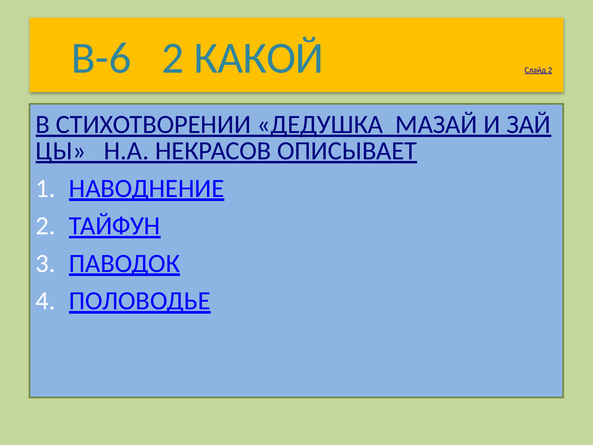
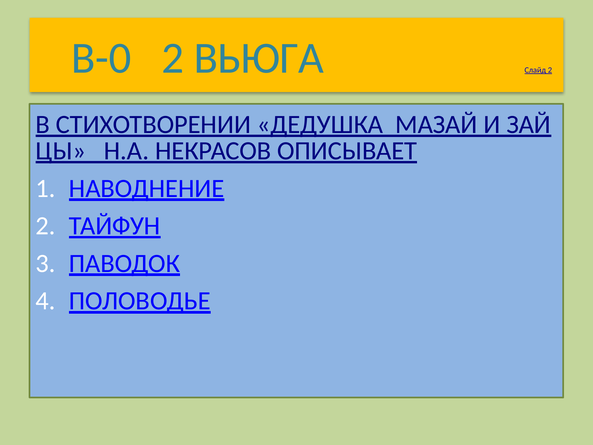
В-6: В-6 -> В-0
КАКОЙ: КАКОЙ -> ВЬЮГА
